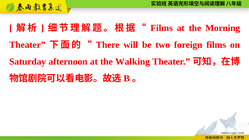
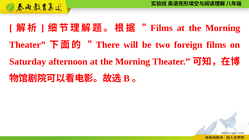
afternoon at the Walking: Walking -> Morning
